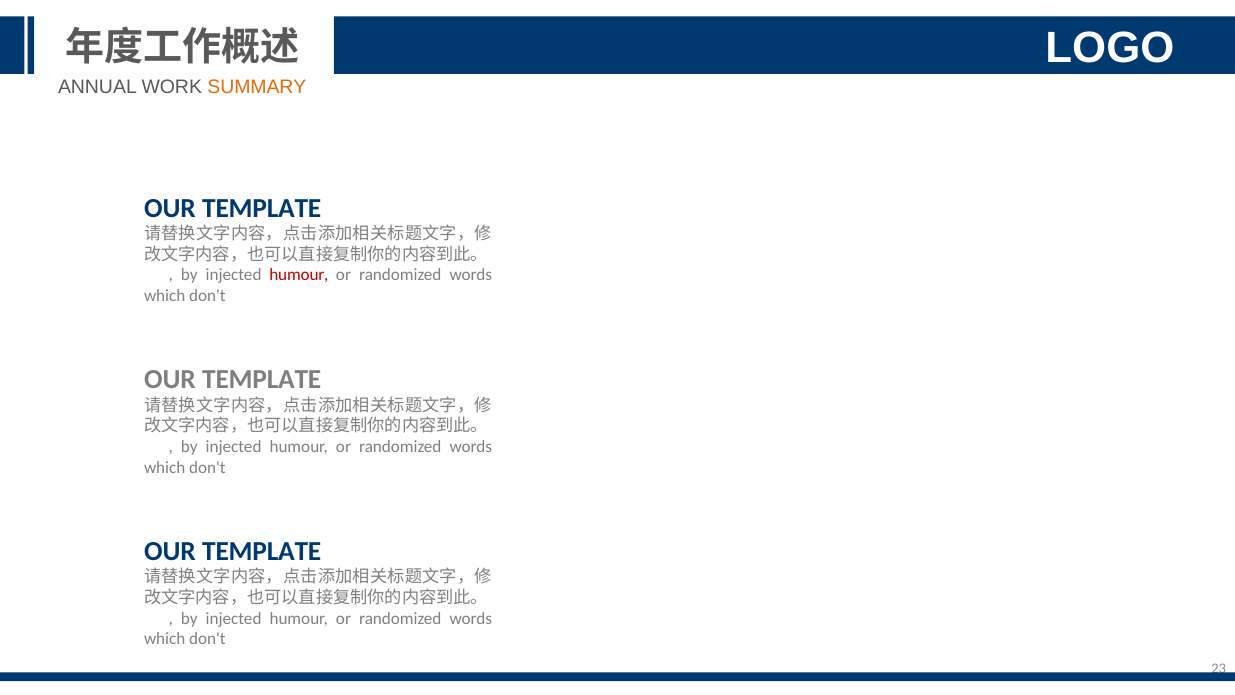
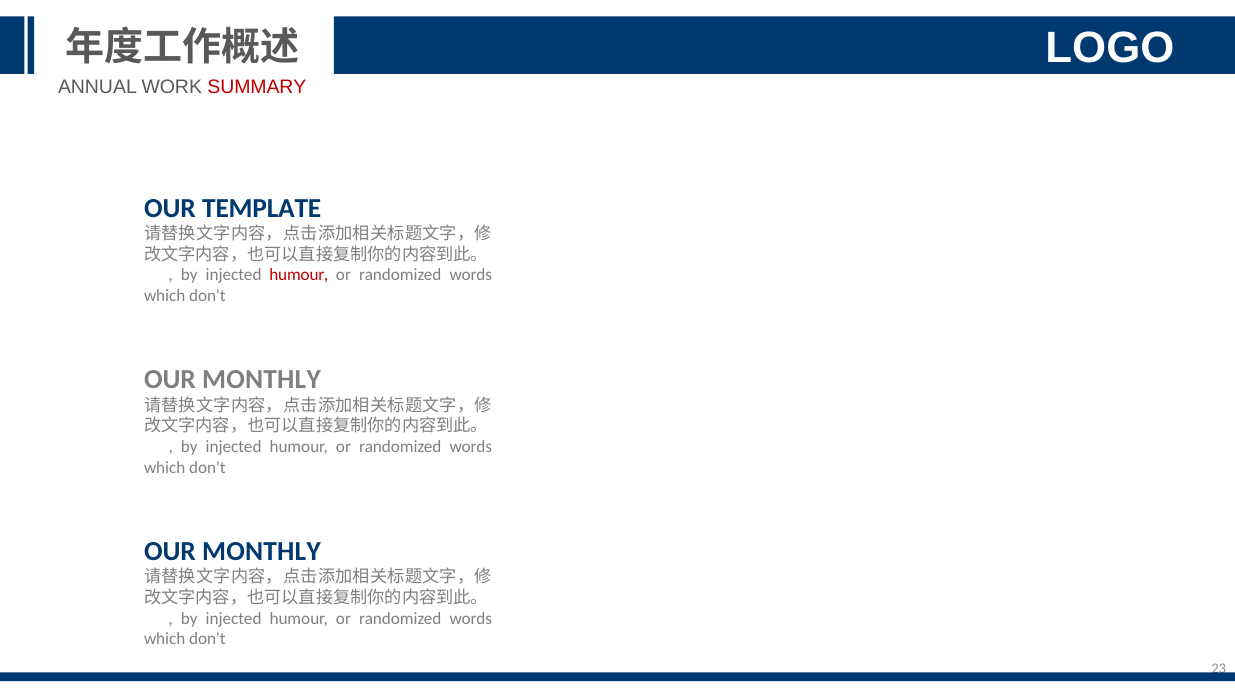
SUMMARY colour: orange -> red
TEMPLATE at (262, 379): TEMPLATE -> MONTHLY
TEMPLATE at (262, 551): TEMPLATE -> MONTHLY
